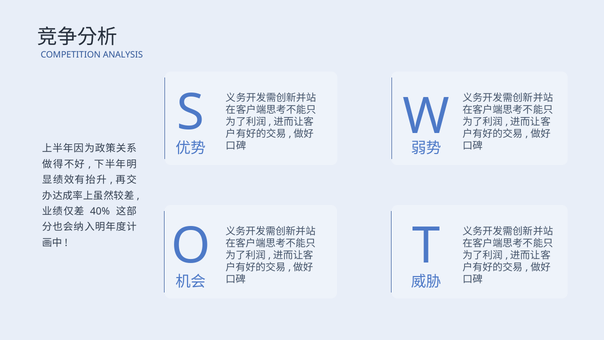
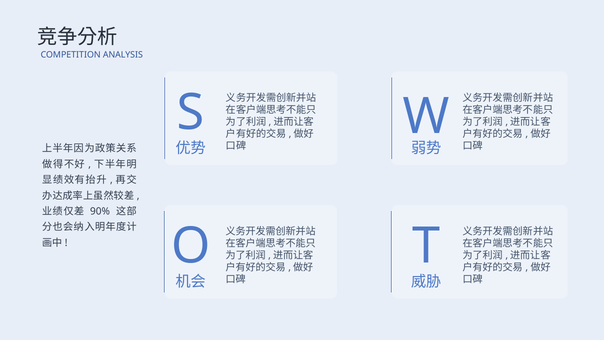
40%: 40% -> 90%
